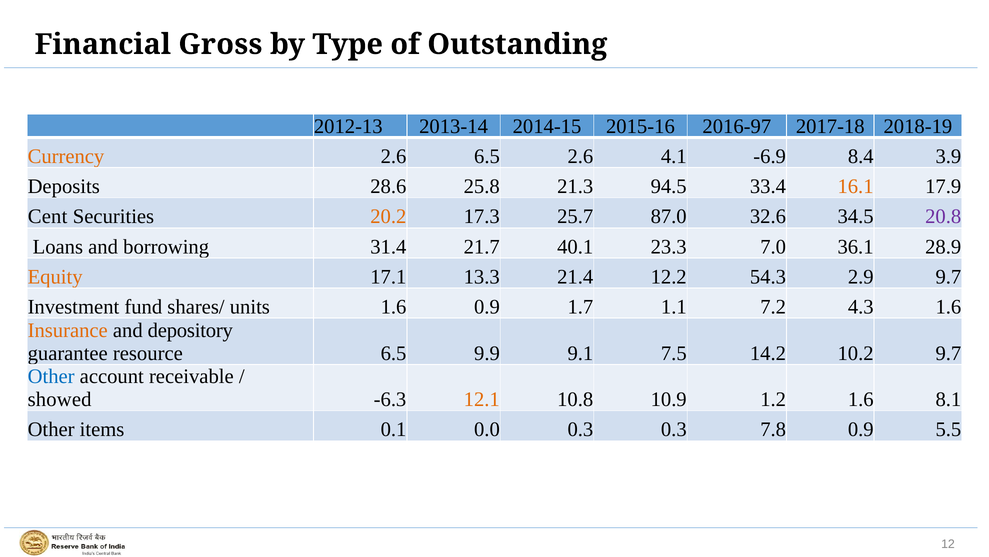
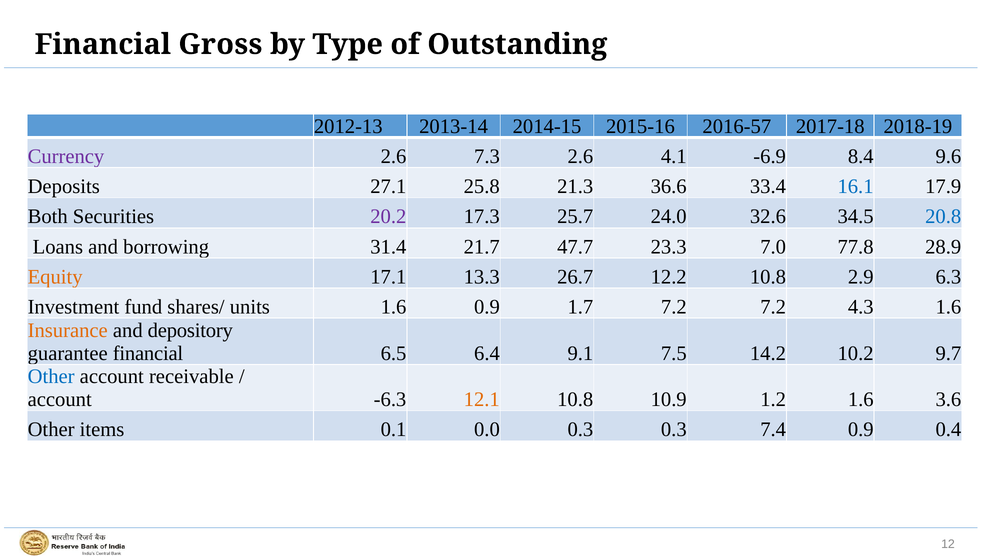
2016-97: 2016-97 -> 2016-57
Currency colour: orange -> purple
2.6 6.5: 6.5 -> 7.3
3.9: 3.9 -> 9.6
28.6: 28.6 -> 27.1
94.5: 94.5 -> 36.6
16.1 colour: orange -> blue
Cent: Cent -> Both
20.2 colour: orange -> purple
87.0: 87.0 -> 24.0
20.8 colour: purple -> blue
40.1: 40.1 -> 47.7
36.1: 36.1 -> 77.8
21.4: 21.4 -> 26.7
12.2 54.3: 54.3 -> 10.8
2.9 9.7: 9.7 -> 6.3
1.7 1.1: 1.1 -> 7.2
guarantee resource: resource -> financial
9.9: 9.9 -> 6.4
showed at (60, 399): showed -> account
8.1: 8.1 -> 3.6
7.8: 7.8 -> 7.4
5.5: 5.5 -> 0.4
